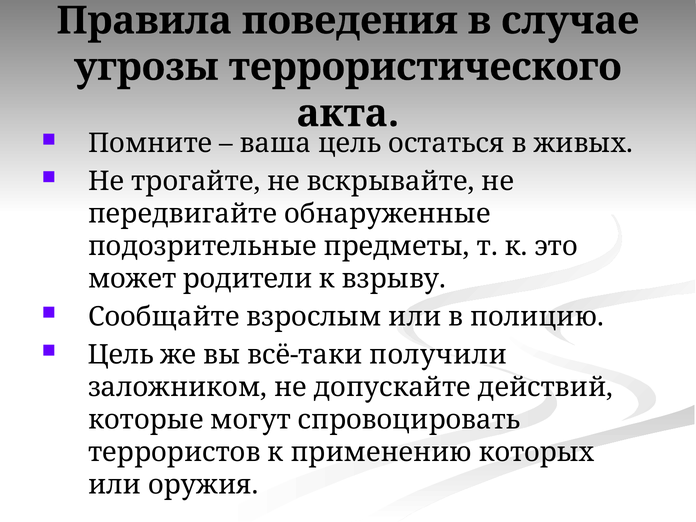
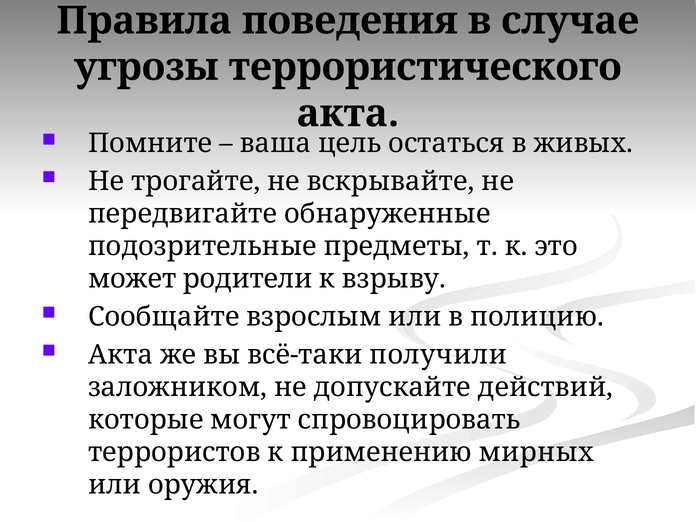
Цель at (121, 355): Цель -> Акта
которых: которых -> мирных
